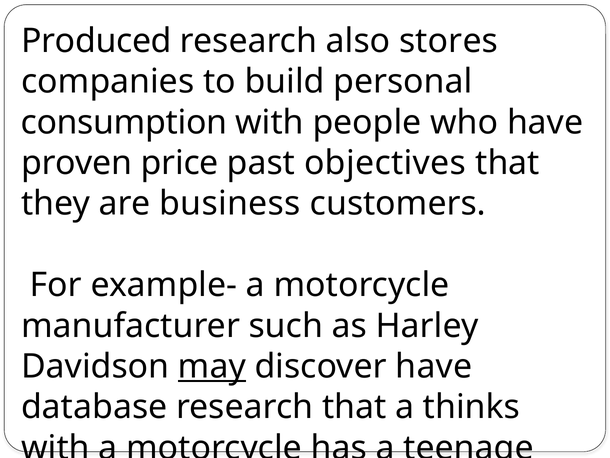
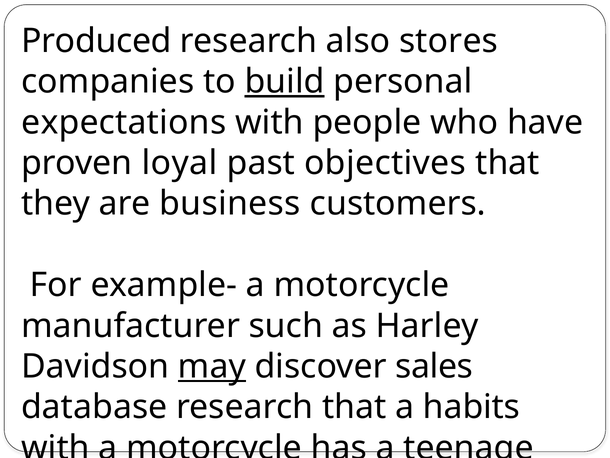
build underline: none -> present
consumption: consumption -> expectations
price: price -> loyal
discover have: have -> sales
thinks: thinks -> habits
